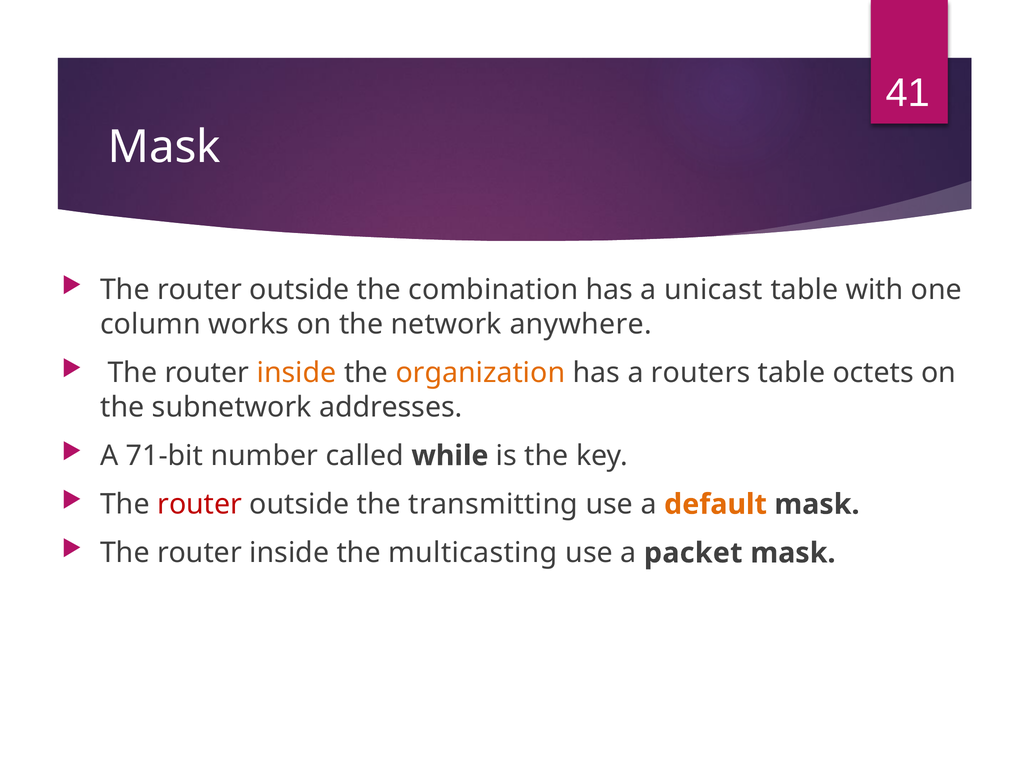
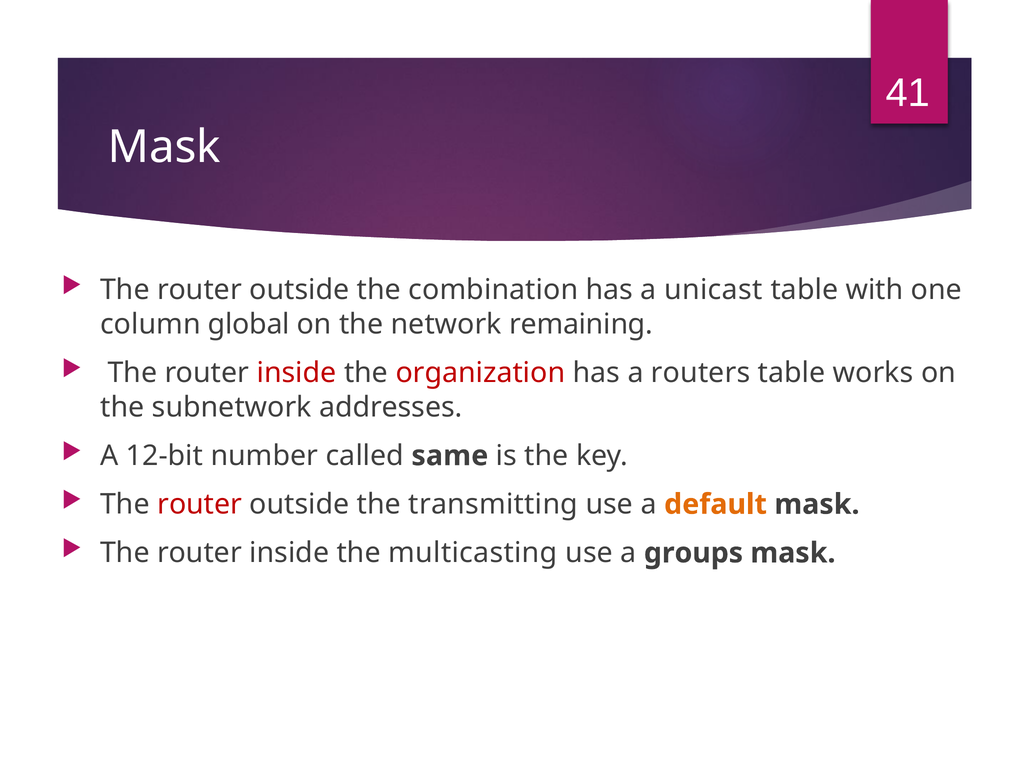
works: works -> global
anywhere: anywhere -> remaining
inside at (297, 373) colour: orange -> red
organization colour: orange -> red
octets: octets -> works
71-bit: 71-bit -> 12-bit
while: while -> same
packet: packet -> groups
